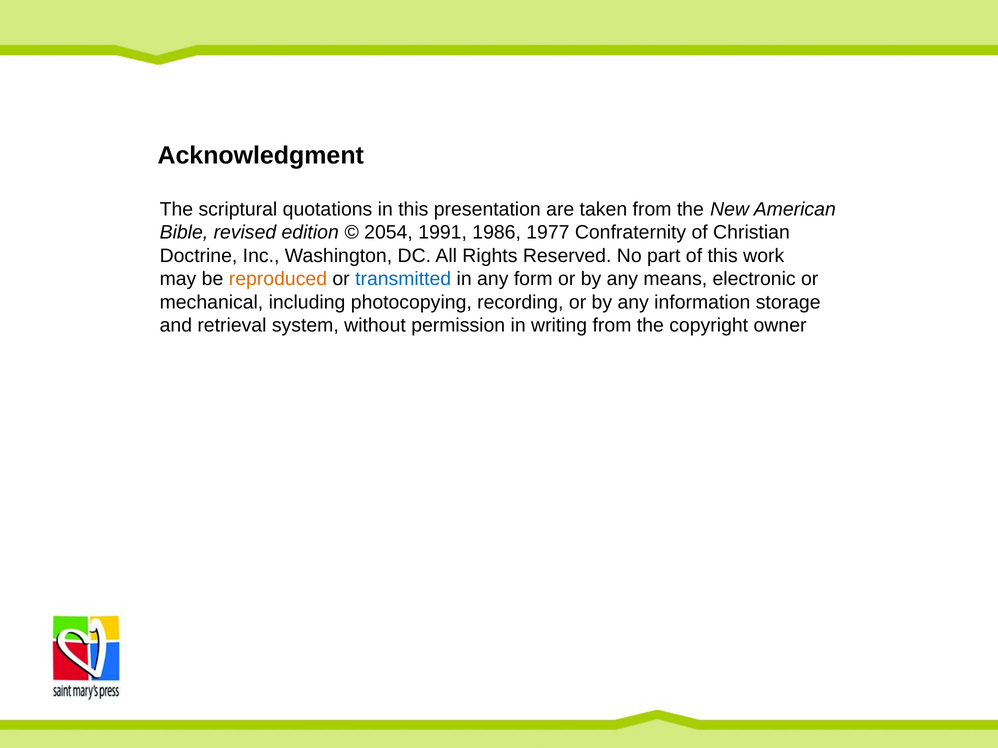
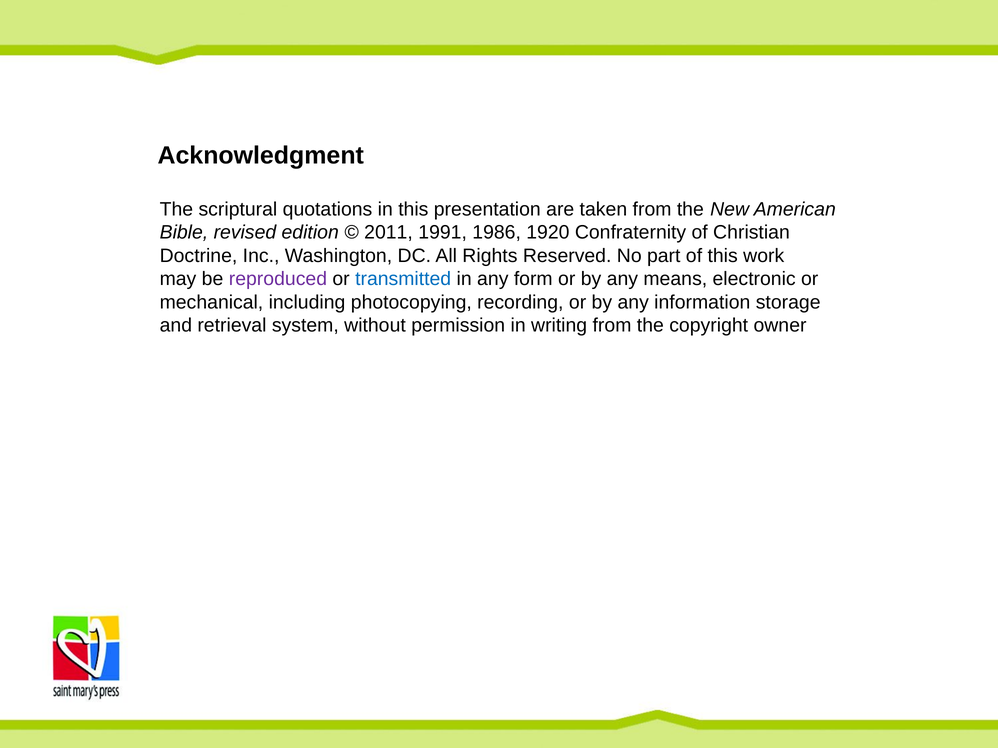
2054: 2054 -> 2011
1977: 1977 -> 1920
reproduced colour: orange -> purple
